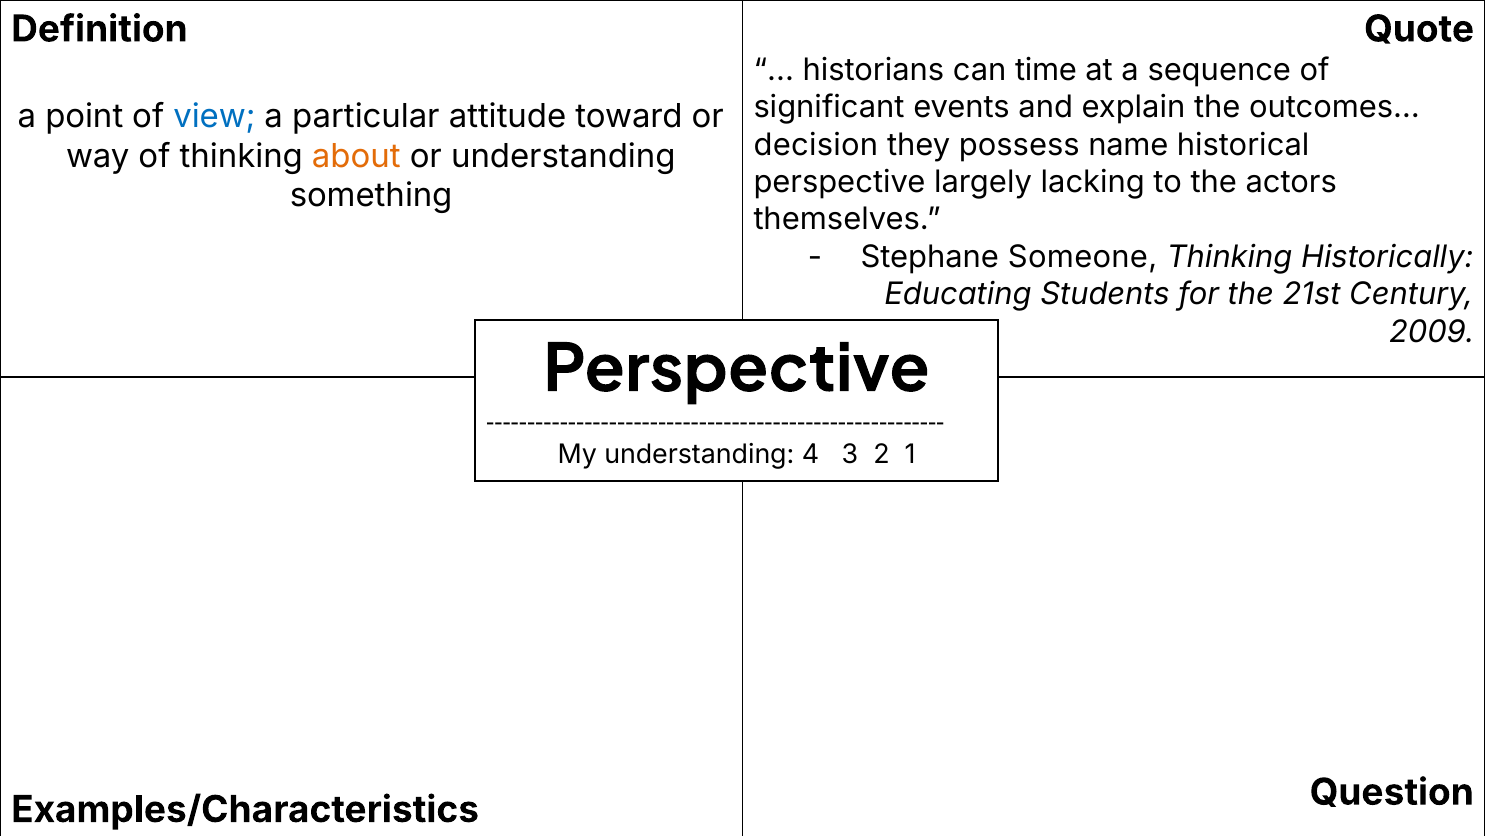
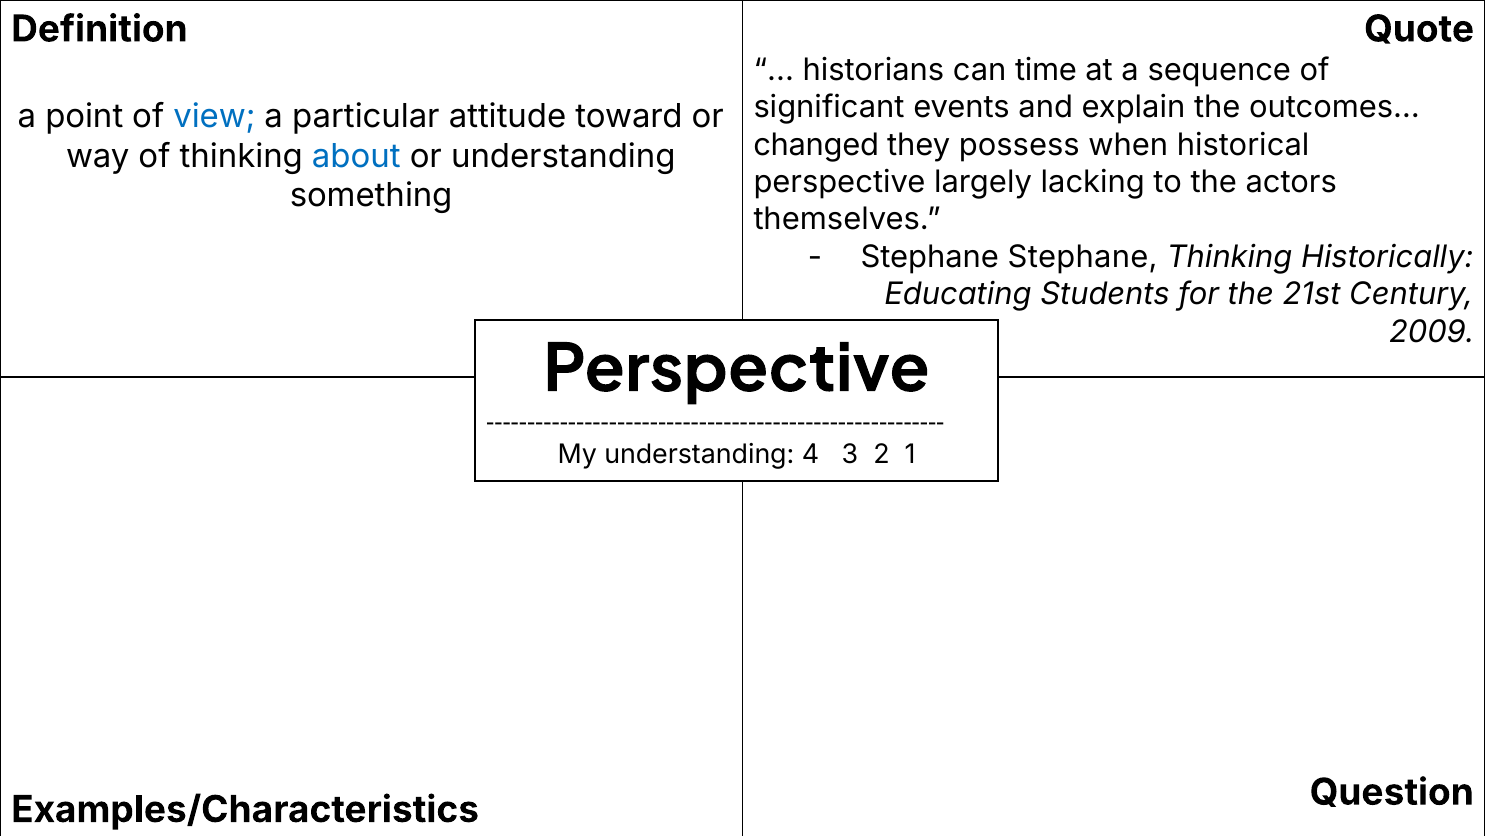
decision: decision -> changed
name: name -> when
about colour: orange -> blue
Stephane Someone: Someone -> Stephane
